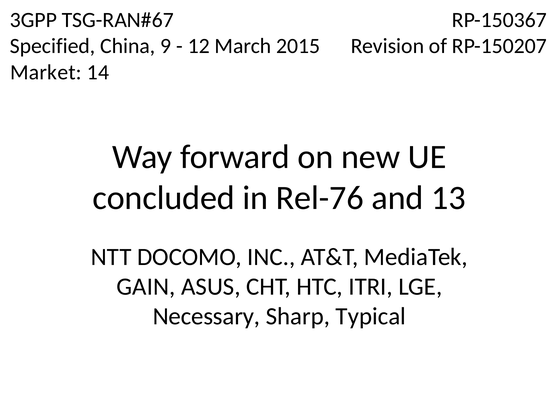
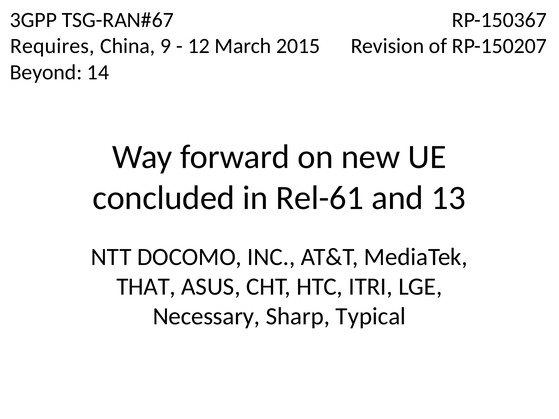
Specified: Specified -> Requires
Market: Market -> Beyond
Rel-76: Rel-76 -> Rel-61
GAIN: GAIN -> THAT
